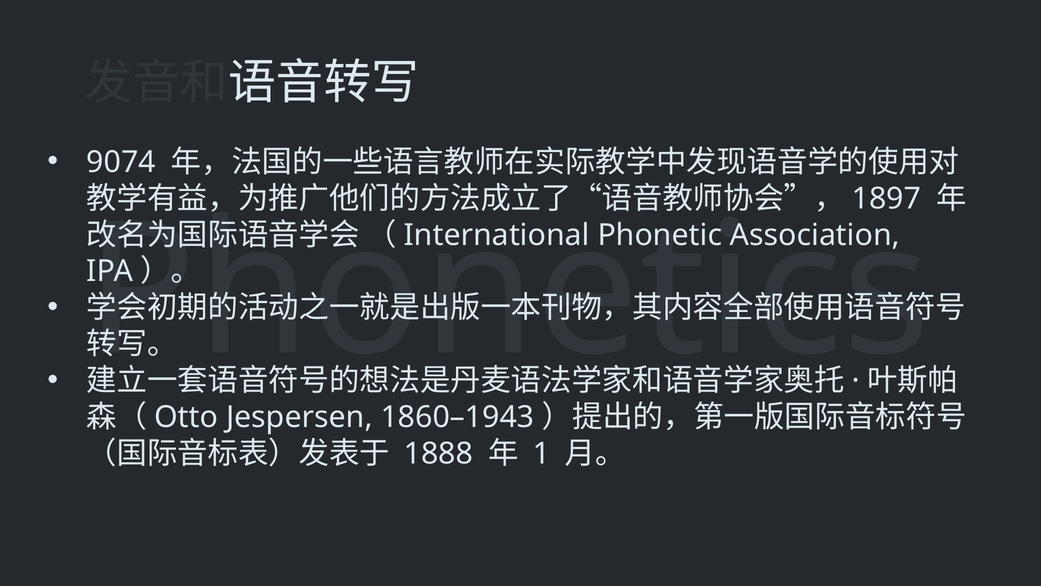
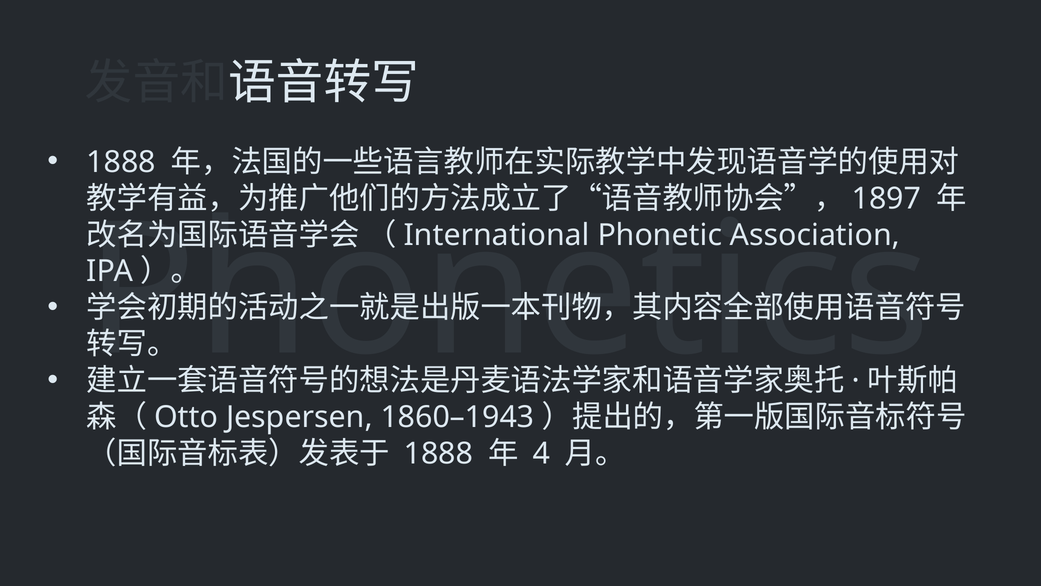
9074 at (121, 162): 9074 -> 1888
1: 1 -> 4
